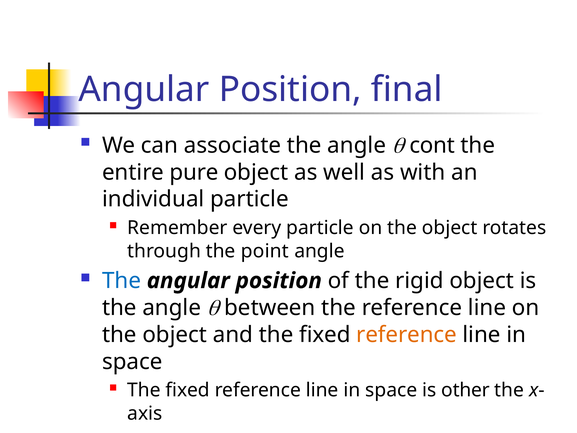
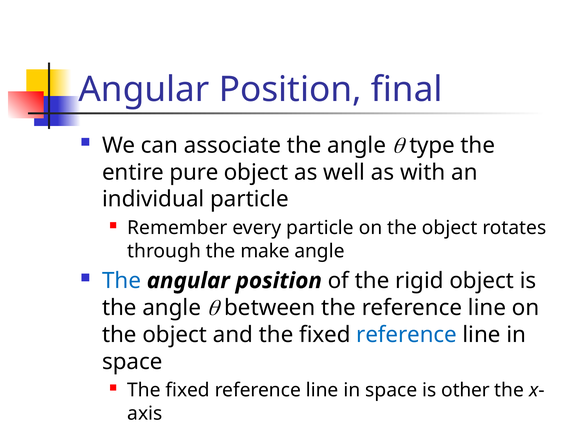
cont: cont -> type
point: point -> make
reference at (407, 334) colour: orange -> blue
